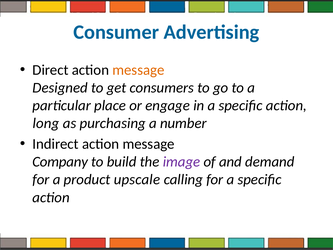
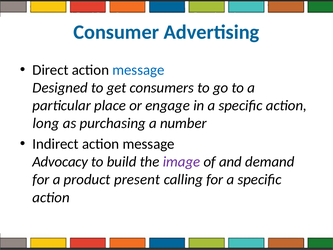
message at (138, 70) colour: orange -> blue
Company: Company -> Advocacy
upscale: upscale -> present
